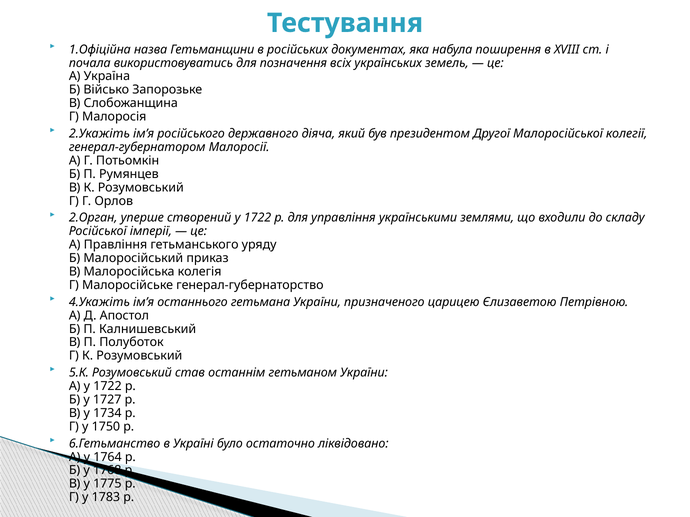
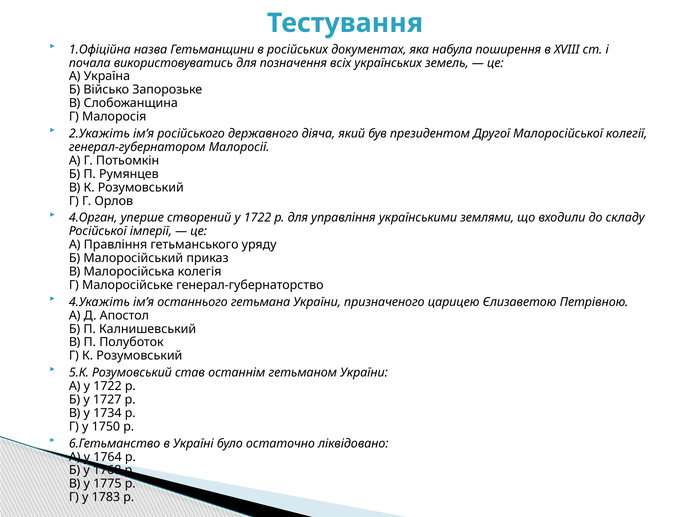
2.Орган: 2.Орган -> 4.Орган
